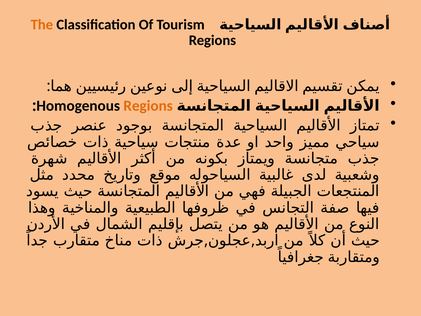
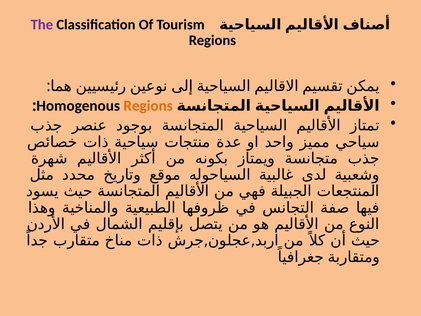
The colour: orange -> purple
